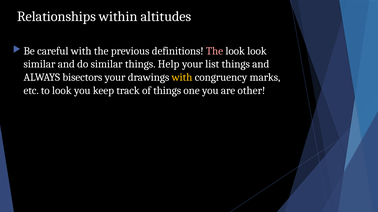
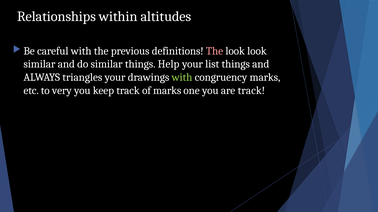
bisectors: bisectors -> triangles
with at (182, 77) colour: yellow -> light green
to look: look -> very
of things: things -> marks
are other: other -> track
